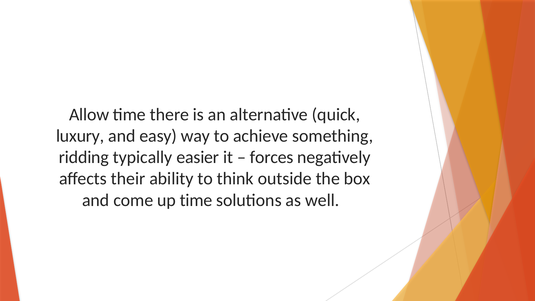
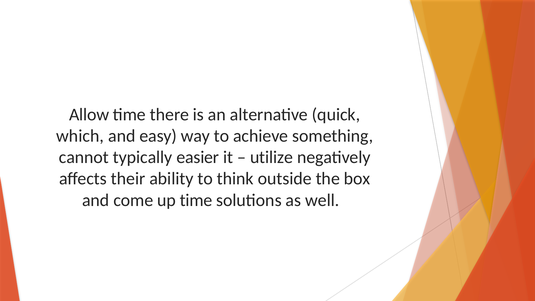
luxury: luxury -> which
ridding: ridding -> cannot
forces: forces -> utilize
